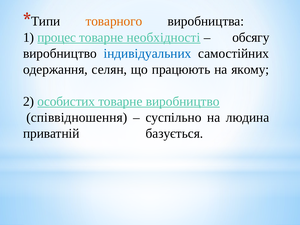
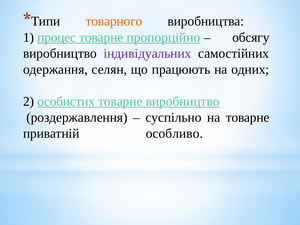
необхідності: необхідності -> пропорційно
індивідуальних colour: blue -> purple
якому: якому -> одних
співвідношення: співвідношення -> роздержавлення
на людина: людина -> товарне
базується: базується -> особливо
